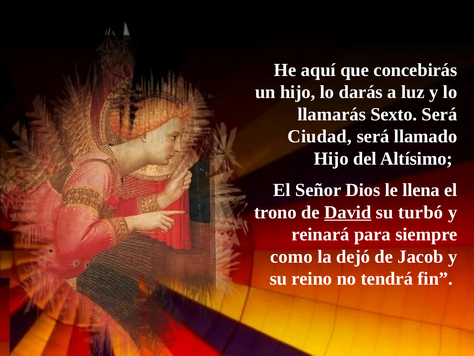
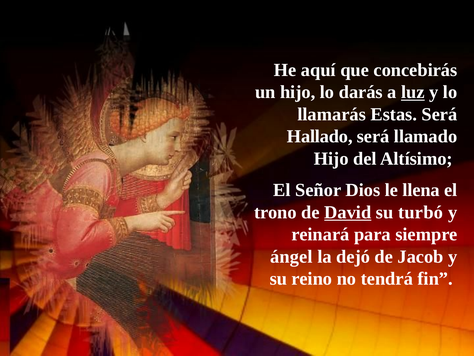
luz underline: none -> present
Sexto: Sexto -> Estas
Ciudad: Ciudad -> Hallado
como: como -> ángel
